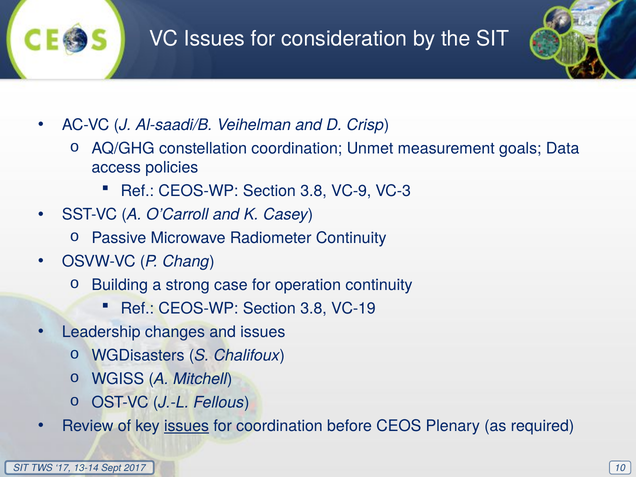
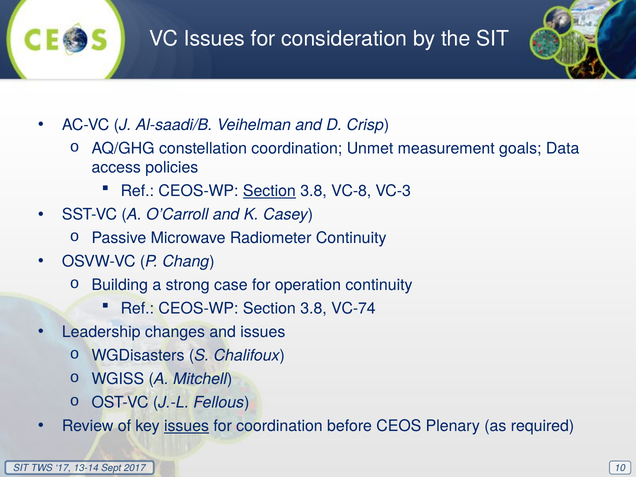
Section at (269, 191) underline: none -> present
VC-9: VC-9 -> VC-8
VC-19: VC-19 -> VC-74
